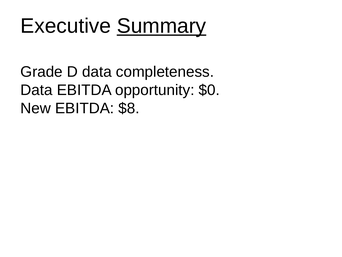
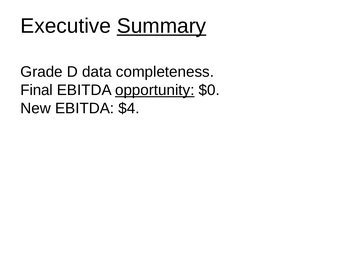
Data at (37, 90): Data -> Final
opportunity underline: none -> present
$8: $8 -> $4
